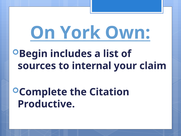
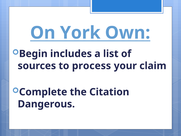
internal: internal -> process
Productive: Productive -> Dangerous
